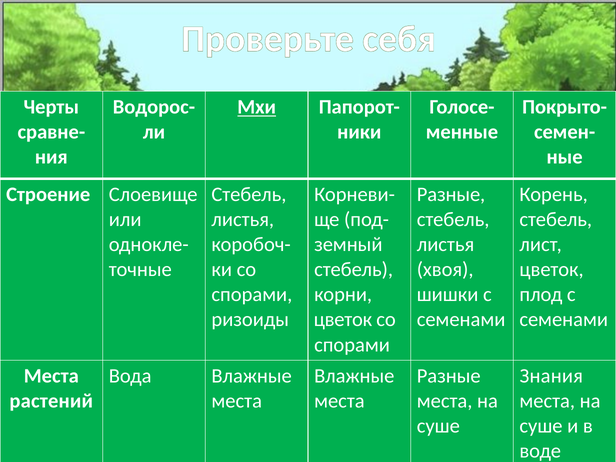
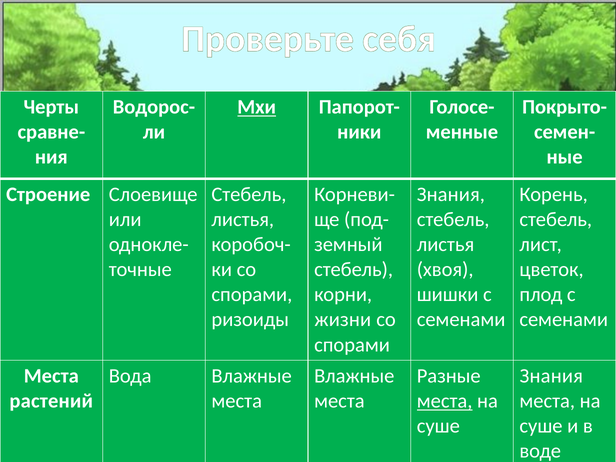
Разные at (451, 194): Разные -> Знания
цветок at (343, 320): цветок -> жизни
места at (445, 401) underline: none -> present
